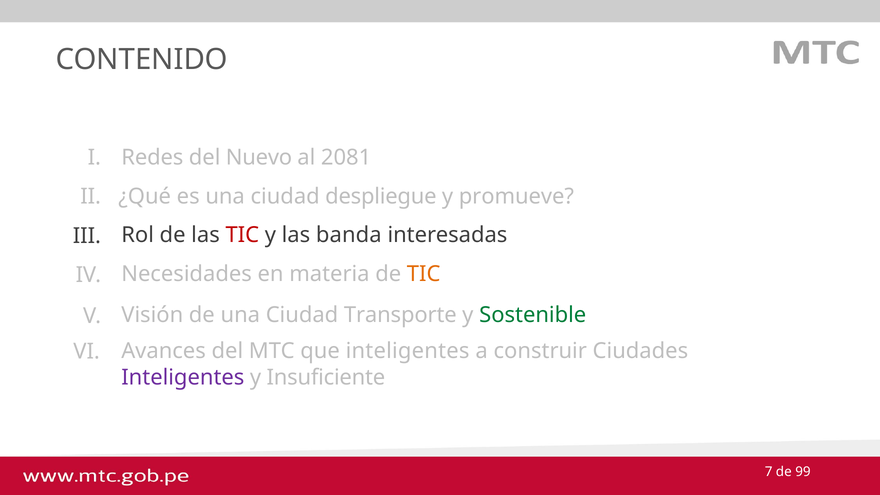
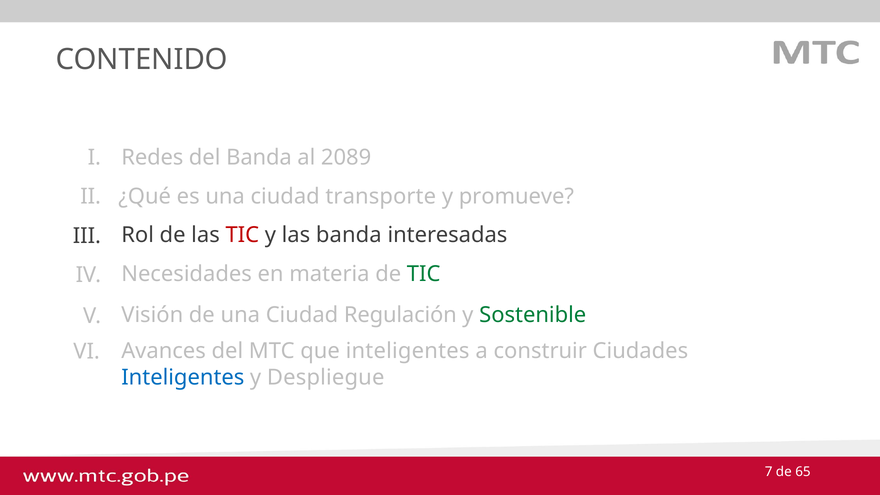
del Nuevo: Nuevo -> Banda
2081: 2081 -> 2089
despliegue: despliegue -> transporte
TIC at (424, 274) colour: orange -> green
Transporte: Transporte -> Regulación
Inteligentes at (183, 377) colour: purple -> blue
Insuficiente: Insuficiente -> Despliegue
99: 99 -> 65
